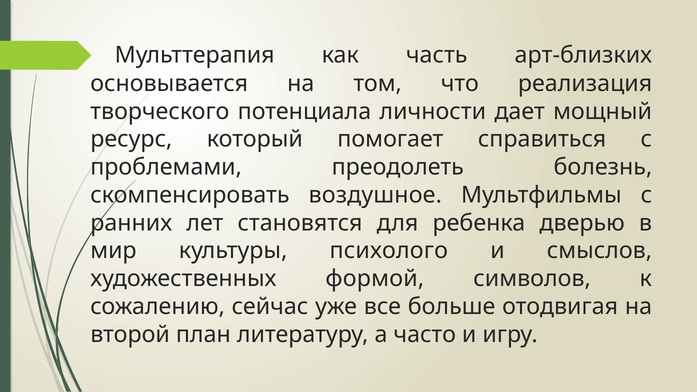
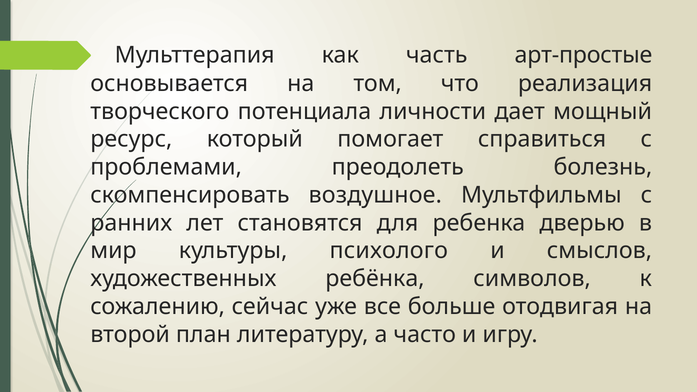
арт-близких: арт-близких -> арт-простые
формой: формой -> ребёнка
